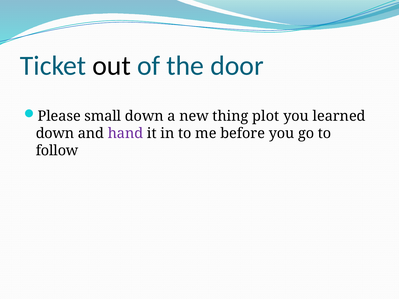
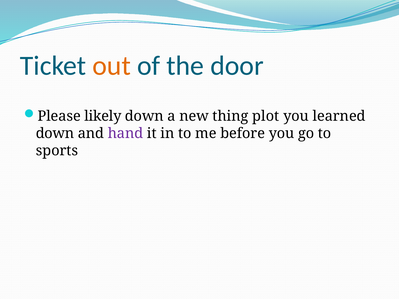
out colour: black -> orange
small: small -> likely
follow: follow -> sports
